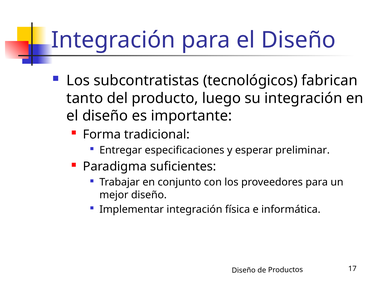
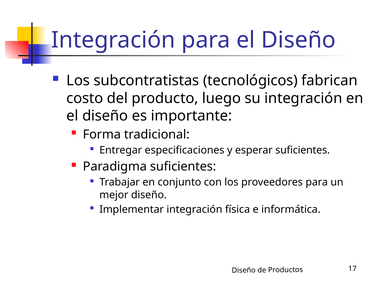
tanto: tanto -> costo
esperar preliminar: preliminar -> suficientes
